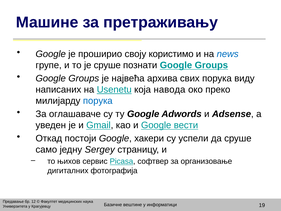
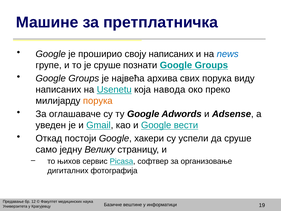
претраживању: претраживању -> претплатничка
своју користимо: користимо -> написаних
порука at (98, 101) colour: blue -> orange
Sergey: Sergey -> Велику
